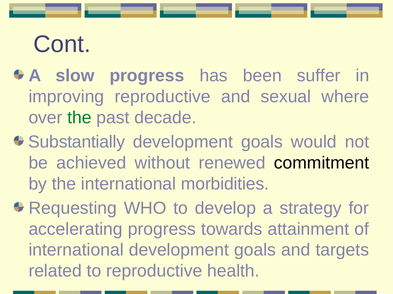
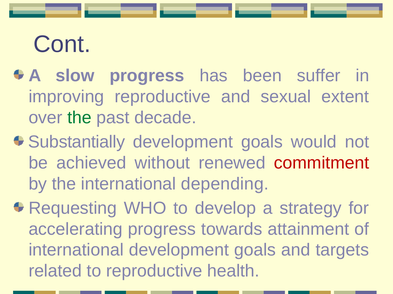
where: where -> extent
commitment colour: black -> red
morbidities: morbidities -> depending
